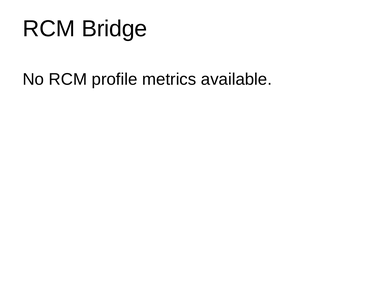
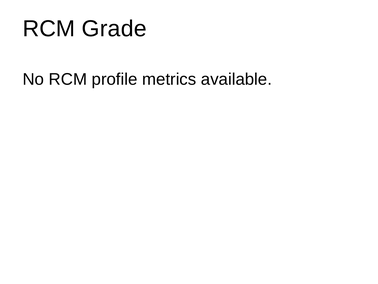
Bridge: Bridge -> Grade
